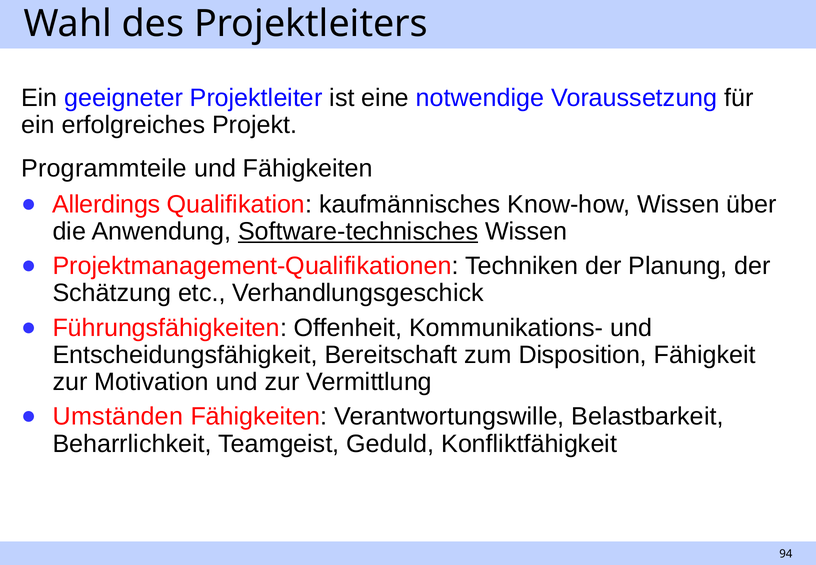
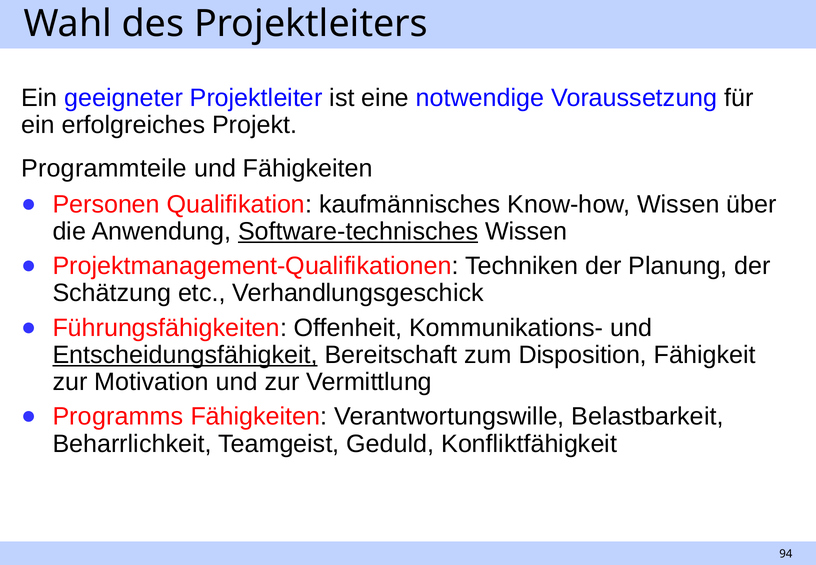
Allerdings: Allerdings -> Personen
Entscheidungsfähigkeit underline: none -> present
Umständen: Umständen -> Programms
